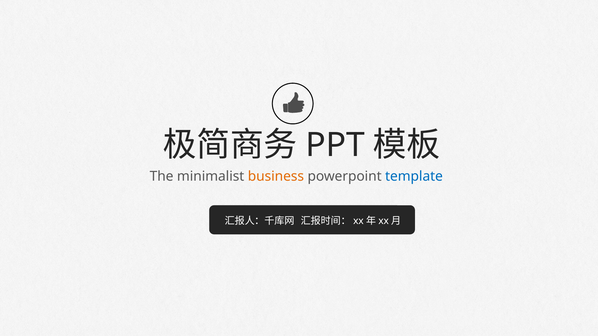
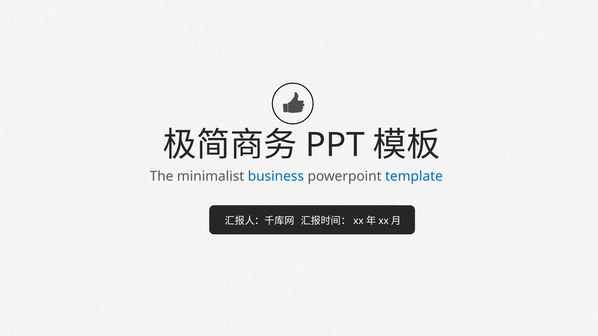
business colour: orange -> blue
